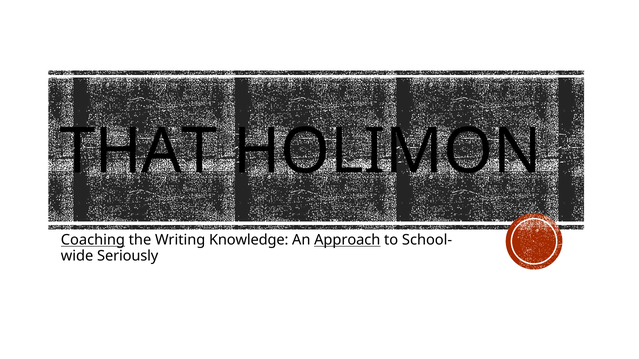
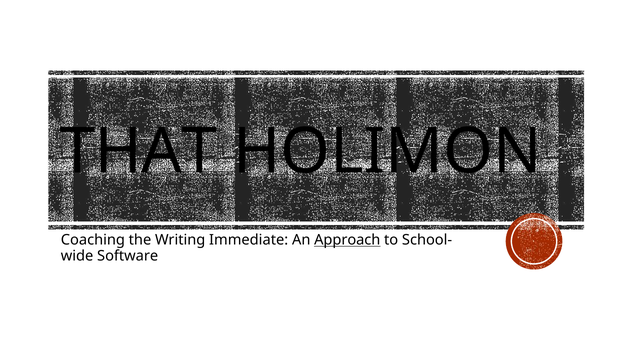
Coaching underline: present -> none
Knowledge: Knowledge -> Immediate
Seriously: Seriously -> Software
